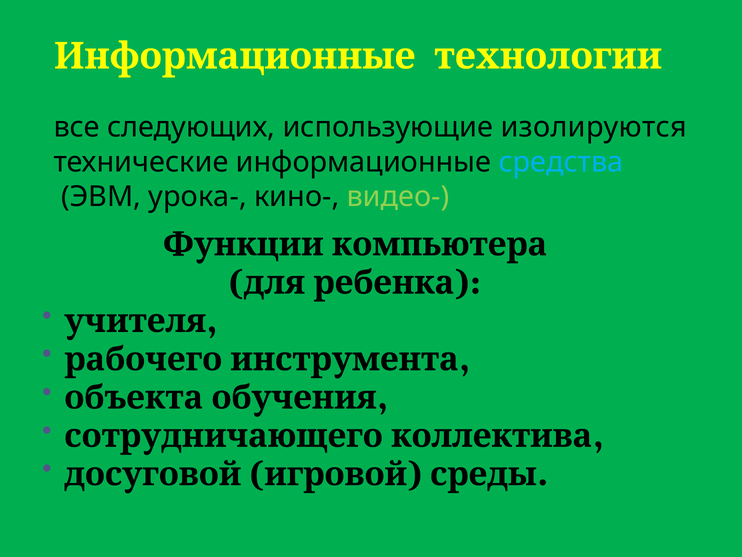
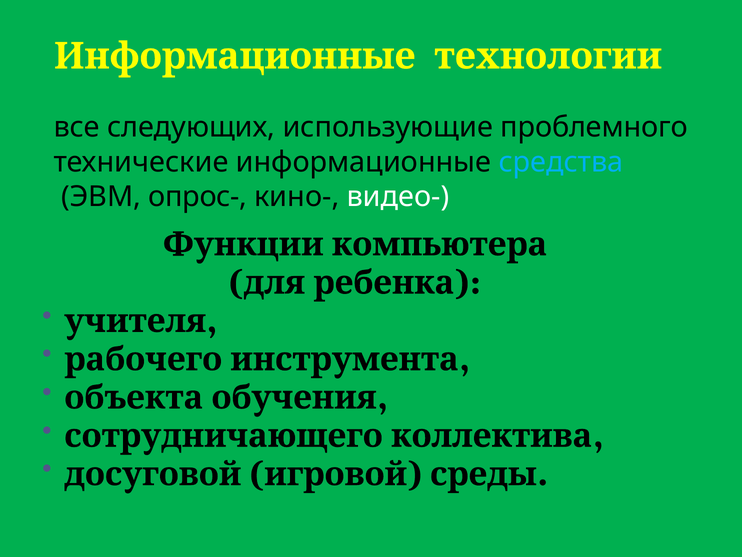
изолируются: изолируются -> проблемного
урока-: урока- -> опрос-
видео- colour: light green -> white
